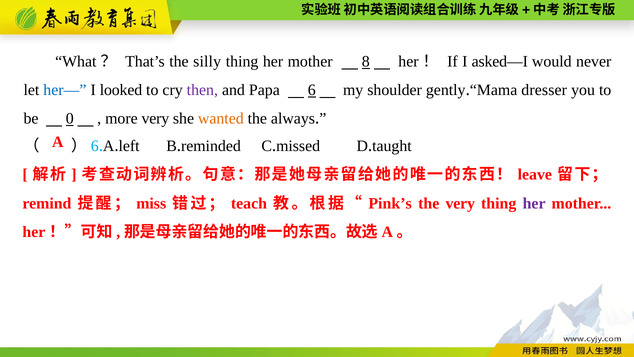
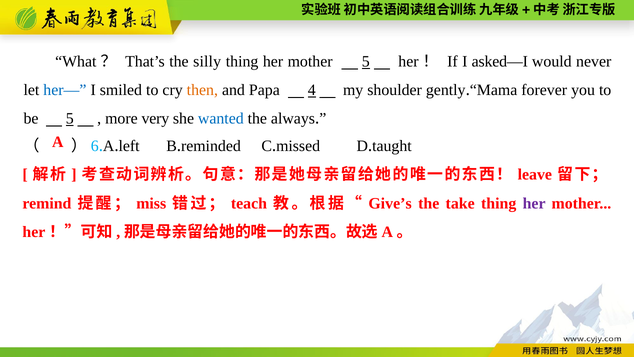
mother 8: 8 -> 5
looked: looked -> smiled
then colour: purple -> orange
6: 6 -> 4
dresser: dresser -> forever
be 0: 0 -> 5
wanted colour: orange -> blue
Pink’s: Pink’s -> Give’s
the very: very -> take
